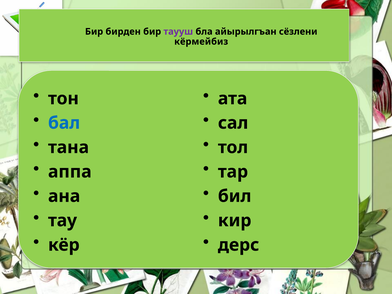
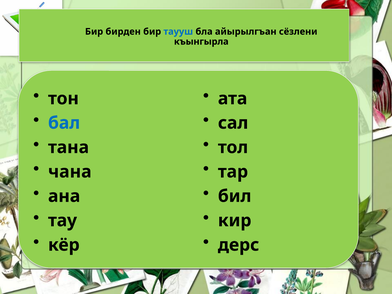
таууш colour: purple -> blue
кёрмейбиз: кёрмейбиз -> къынгырла
аппа: аппа -> чана
